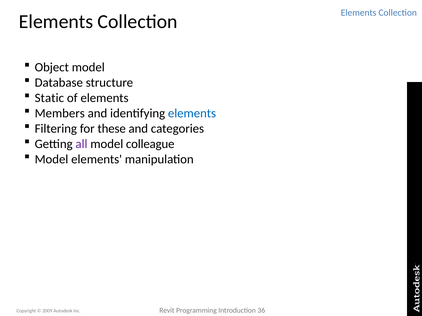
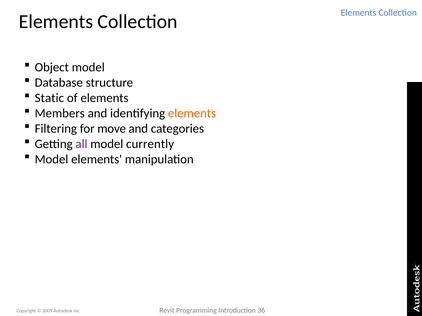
elements at (192, 113) colour: blue -> orange
these: these -> move
colleague: colleague -> currently
